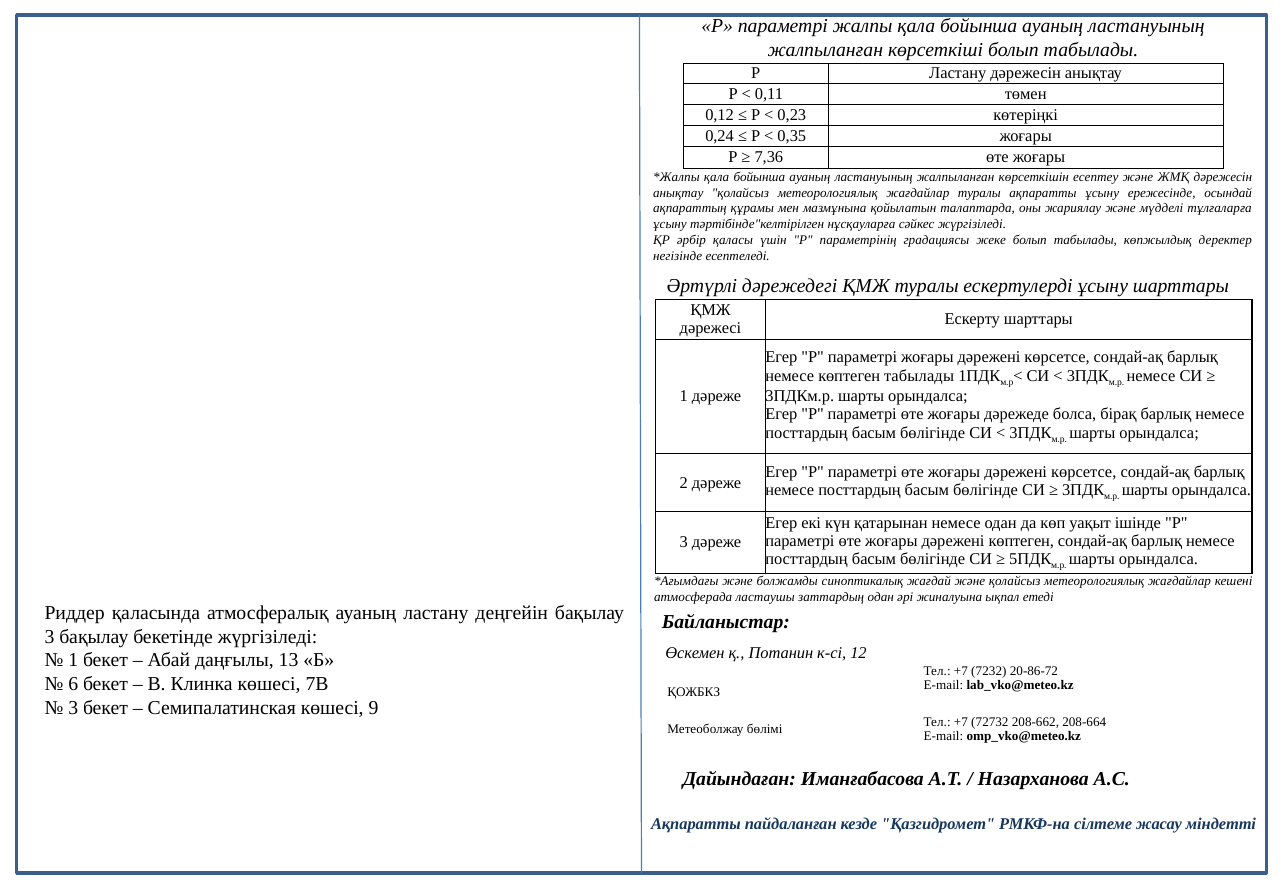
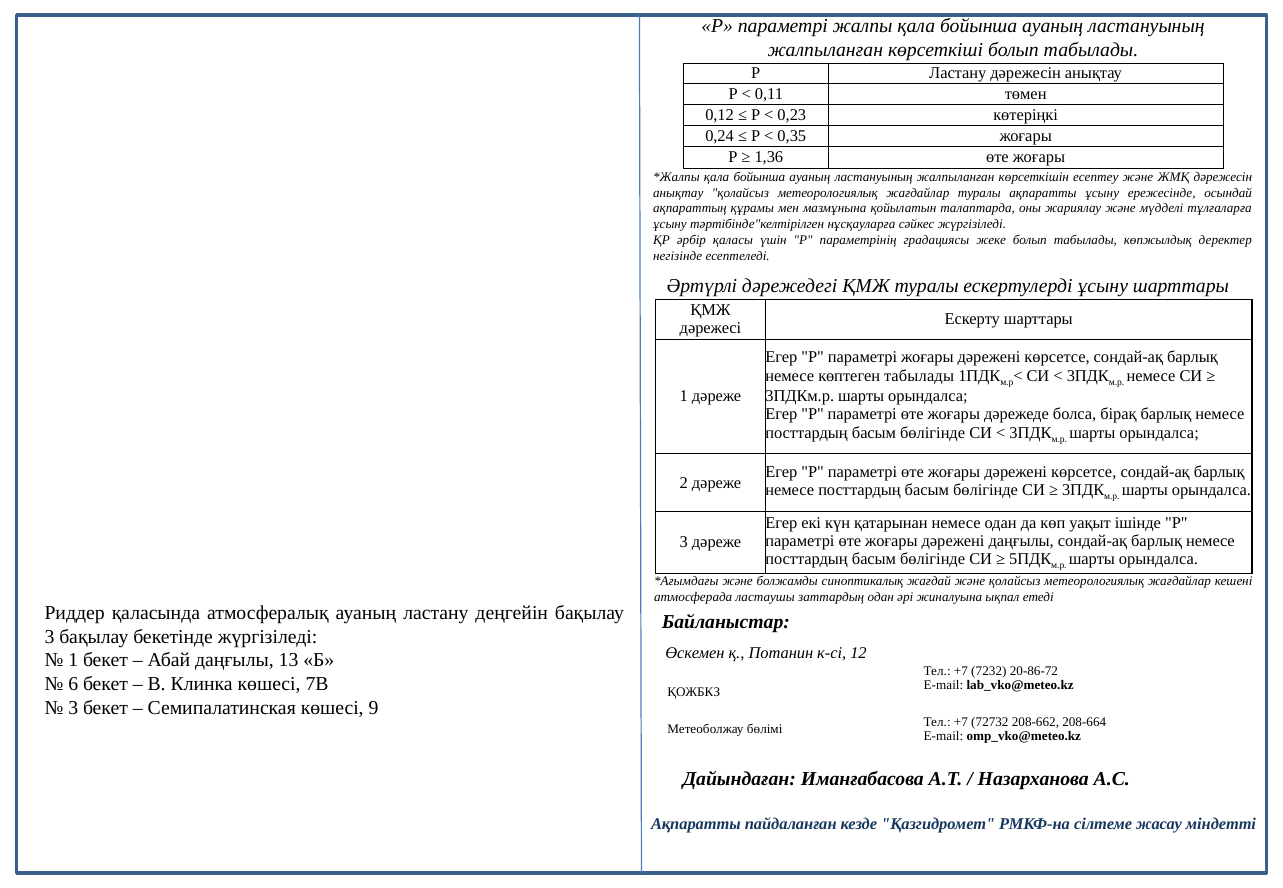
7,36: 7,36 -> 1,36
дәрежені көптеген: көптеген -> даңғылы
